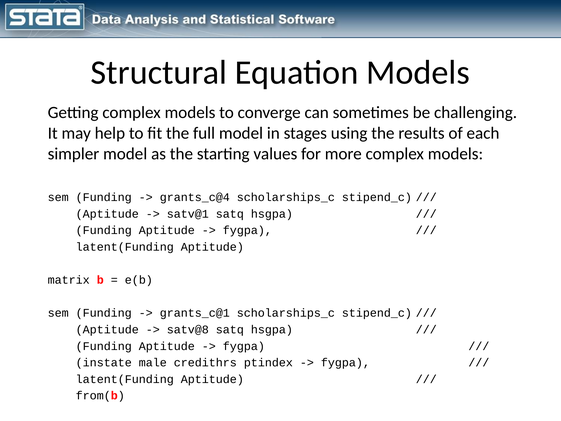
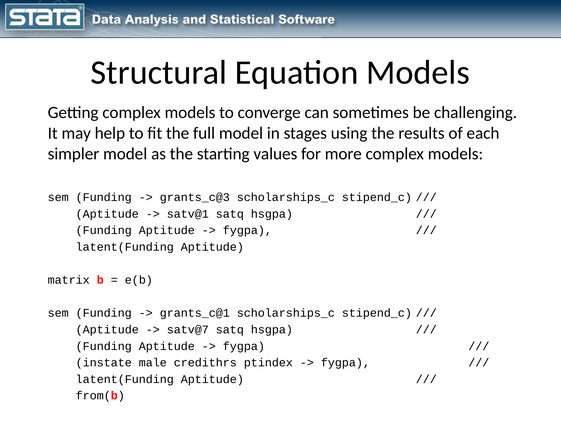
grants_c@4: grants_c@4 -> grants_c@3
satv@8: satv@8 -> satv@7
